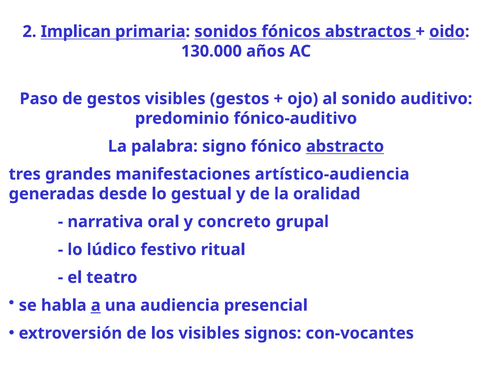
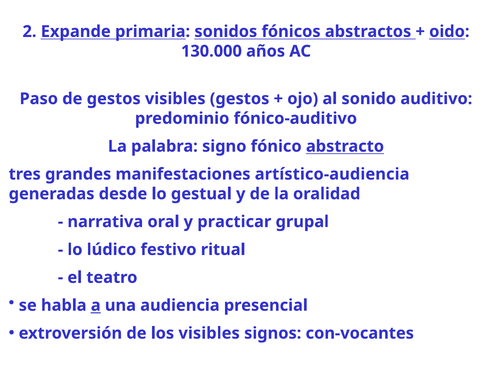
Implican: Implican -> Expande
concreto: concreto -> practicar
